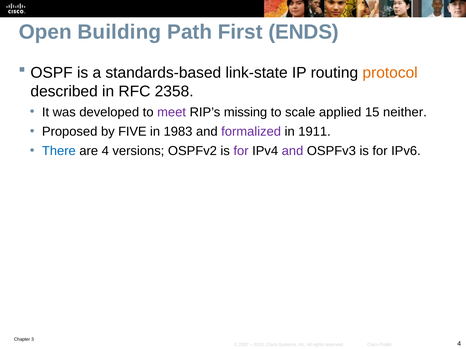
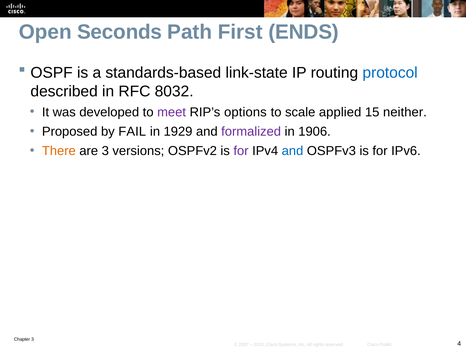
Building: Building -> Seconds
protocol colour: orange -> blue
2358: 2358 -> 8032
missing: missing -> options
FIVE: FIVE -> FAIL
1983: 1983 -> 1929
1911: 1911 -> 1906
There colour: blue -> orange
are 4: 4 -> 3
and at (293, 151) colour: purple -> blue
